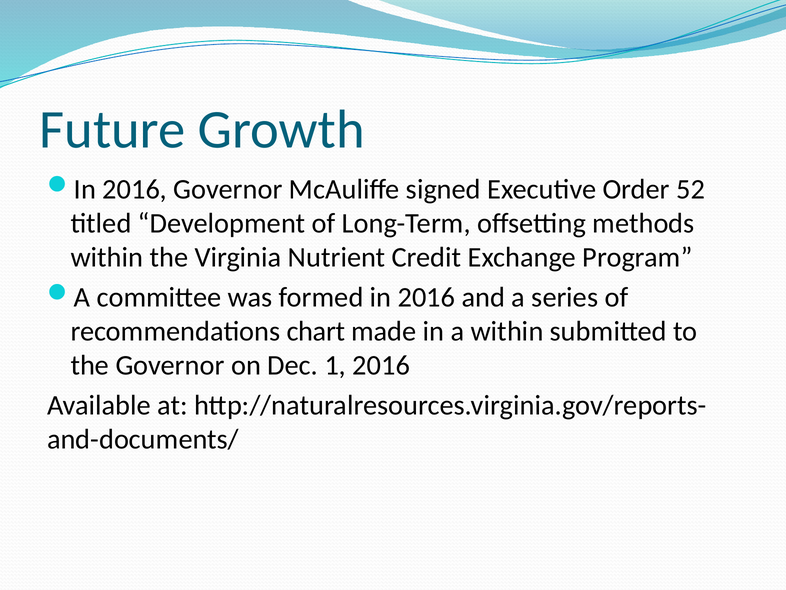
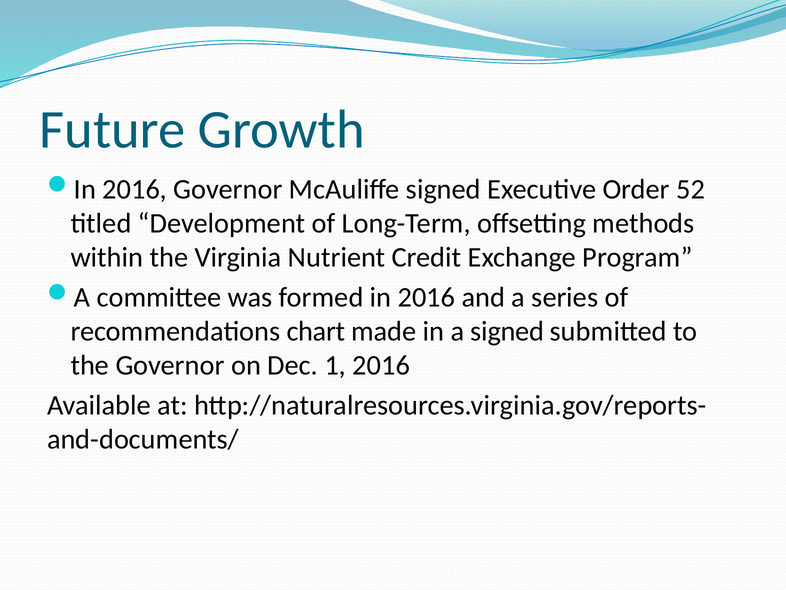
a within: within -> signed
